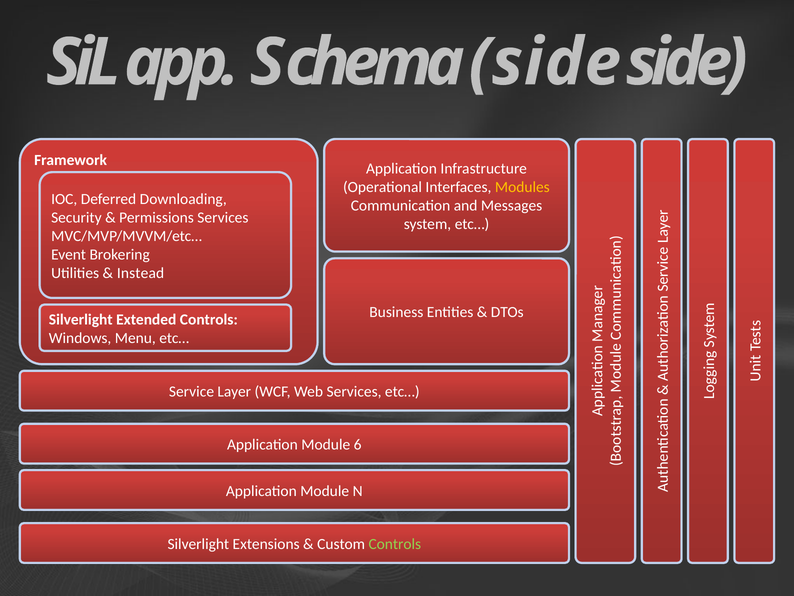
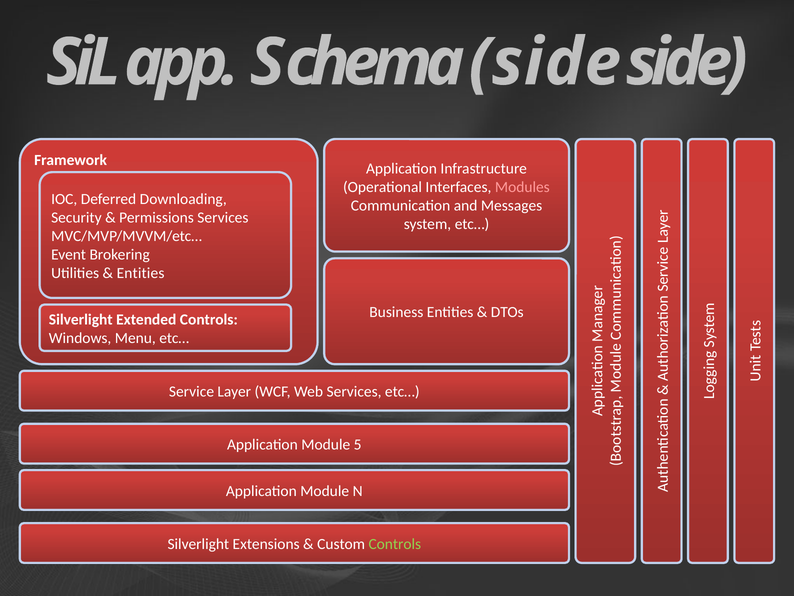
Modules colour: yellow -> pink
Instead at (141, 273): Instead -> Entities
6: 6 -> 5
